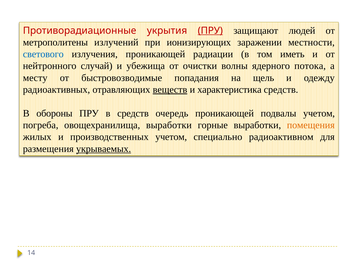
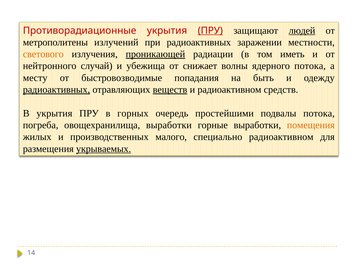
людей underline: none -> present
при ионизирующих: ионизирующих -> радиоактивных
светового colour: blue -> orange
проникающей at (155, 54) underline: none -> present
очистки: очистки -> снижает
щель: щель -> быть
радиоактивных at (56, 90) underline: none -> present
и характеристика: характеристика -> радиоактивном
В обороны: обороны -> укрытия
в средств: средств -> горных
очередь проникающей: проникающей -> простейшими
подвалы учетом: учетом -> потока
производственных учетом: учетом -> малого
